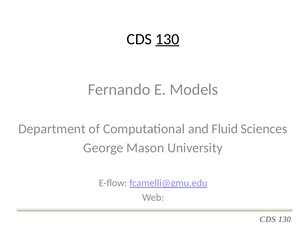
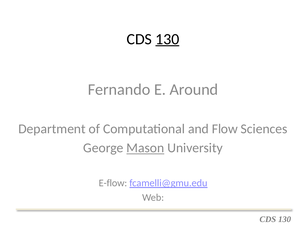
Models: Models -> Around
Fluid: Fluid -> Flow
Mason underline: none -> present
